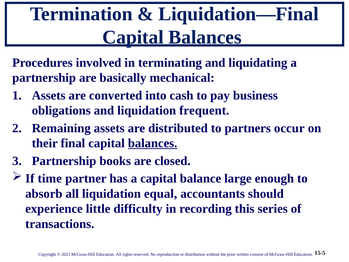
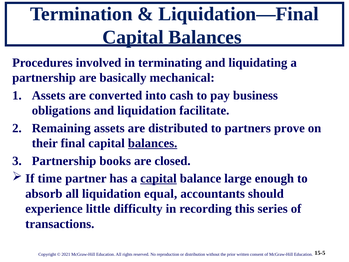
frequent: frequent -> facilitate
occur: occur -> prove
capital at (158, 178) underline: none -> present
